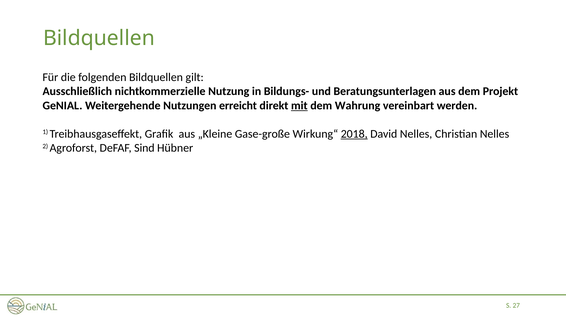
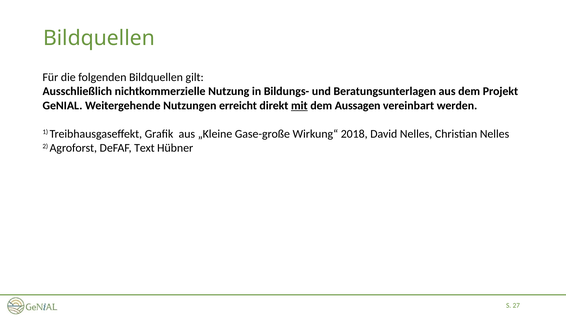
Wahrung: Wahrung -> Aussagen
2018 underline: present -> none
Sind: Sind -> Text
